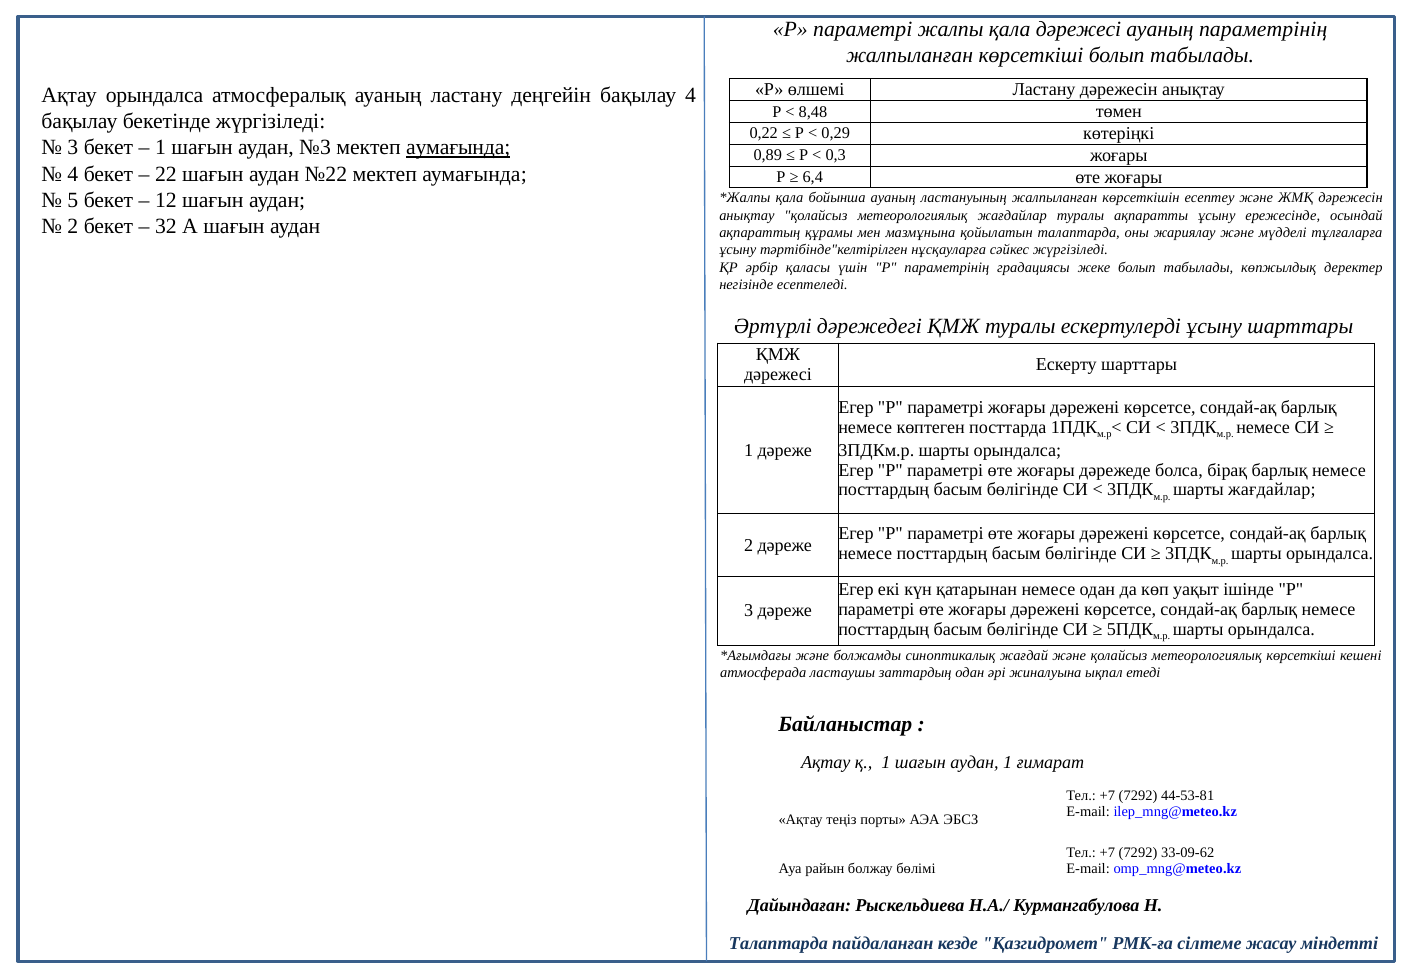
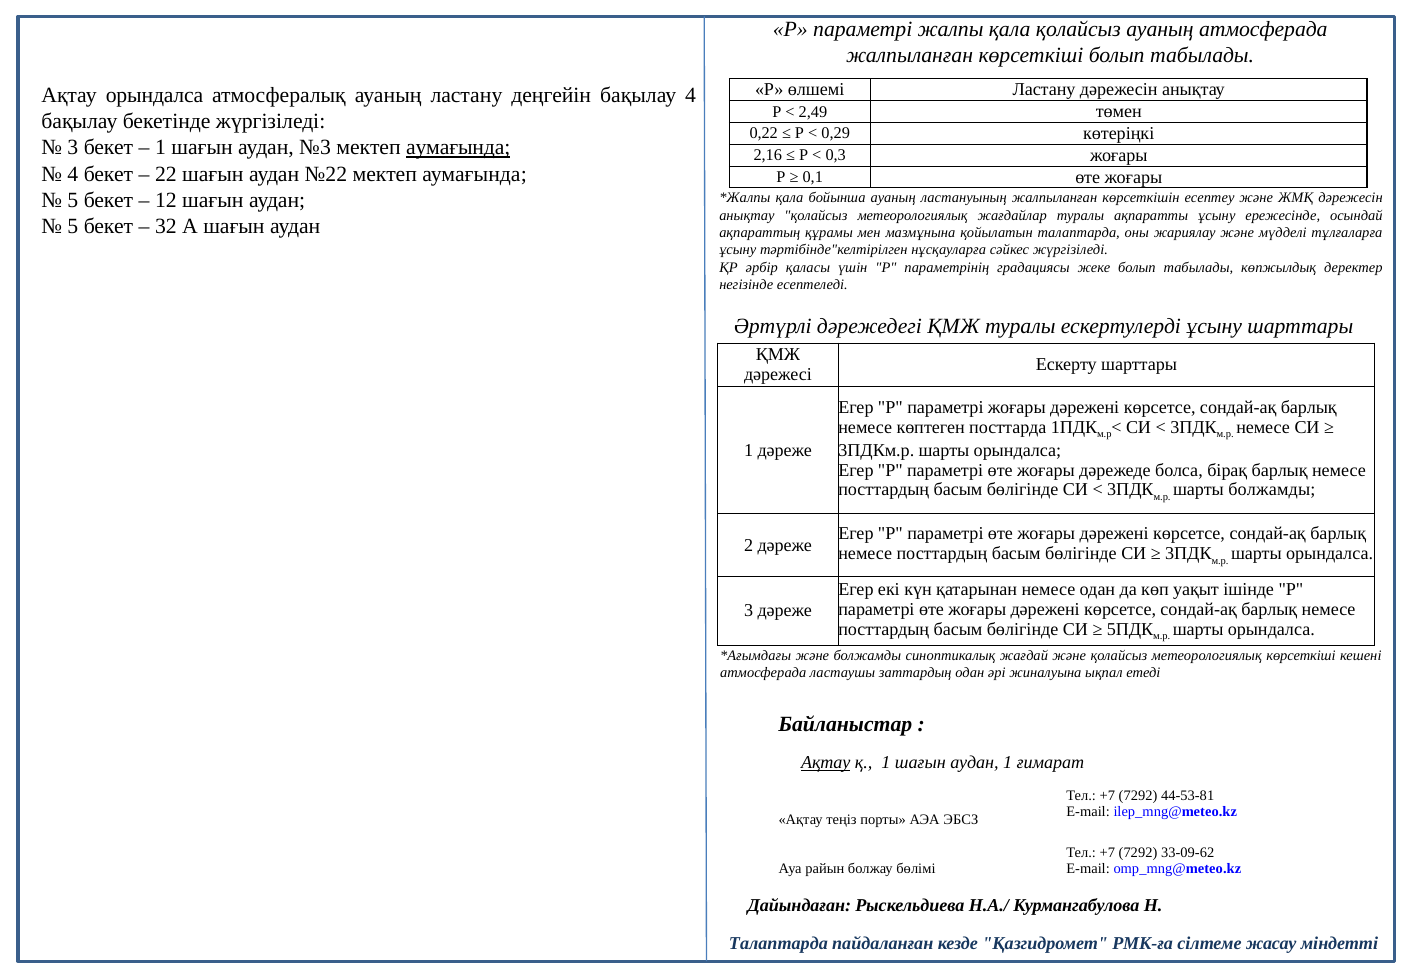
қала дәрежесі: дәрежесі -> қолайсыз
ауаның параметрінің: параметрінің -> атмосферада
8,48: 8,48 -> 2,49
0,89: 0,89 -> 2,16
6,4: 6,4 -> 0,1
2 at (73, 226): 2 -> 5
шарты жағдайлар: жағдайлар -> болжамды
Ақтау at (826, 763) underline: none -> present
